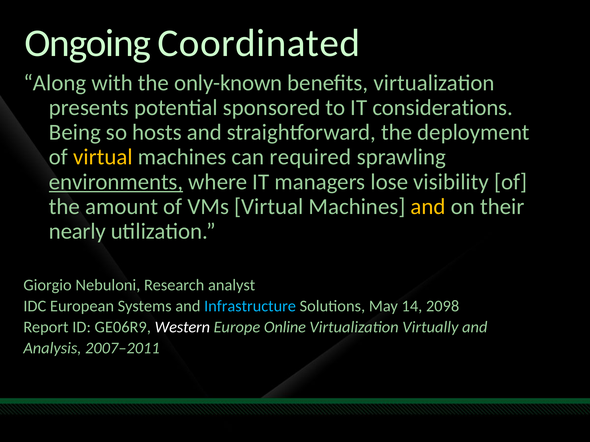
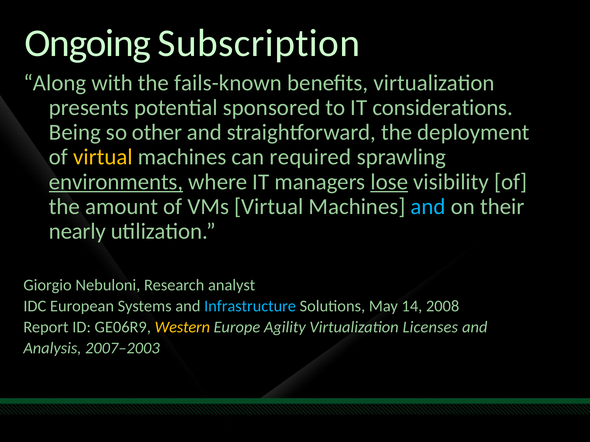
Coordinated: Coordinated -> Subscription
only-known: only-known -> fails-known
hosts: hosts -> other
lose underline: none -> present
and at (428, 207) colour: yellow -> light blue
2098: 2098 -> 2008
Western colour: white -> yellow
Online: Online -> Agility
Virtually: Virtually -> Licenses
2007–2011: 2007–2011 -> 2007–2003
